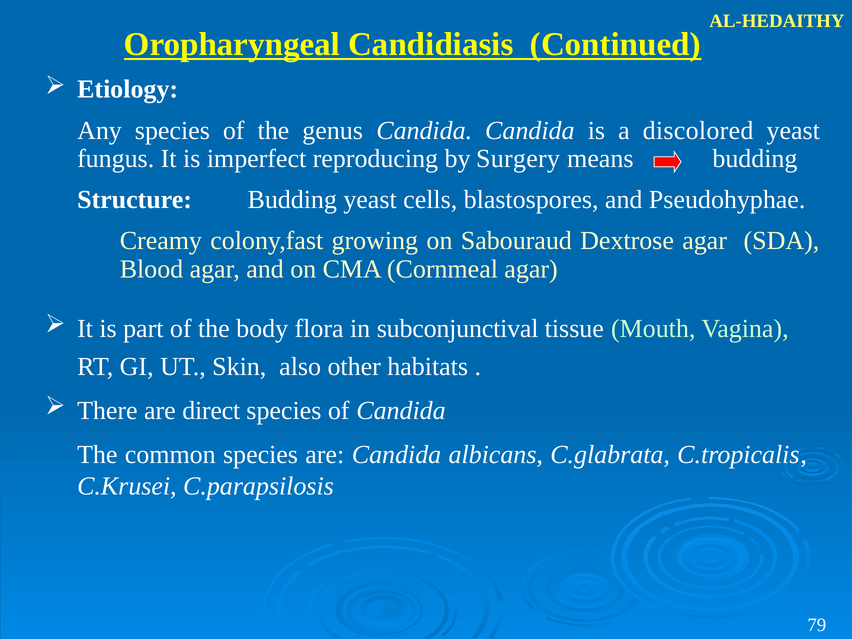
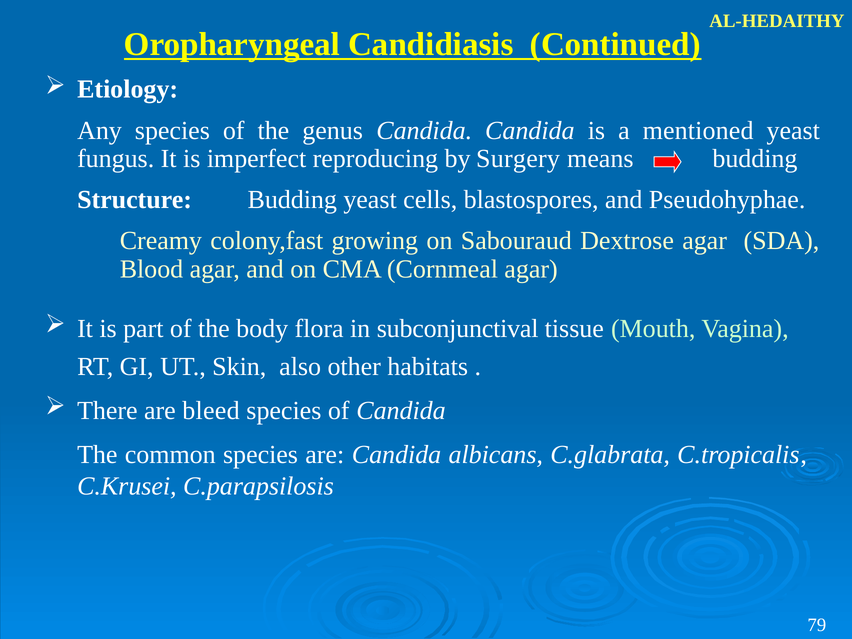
discolored: discolored -> mentioned
direct: direct -> bleed
